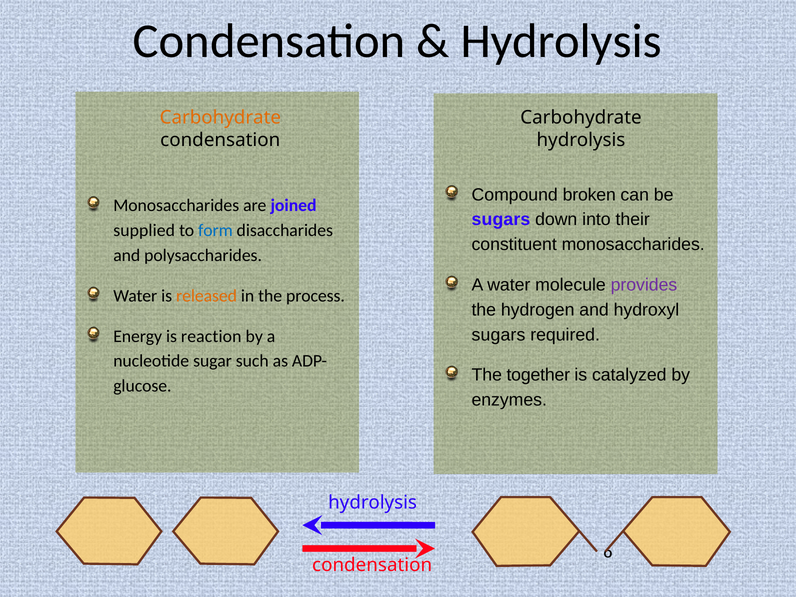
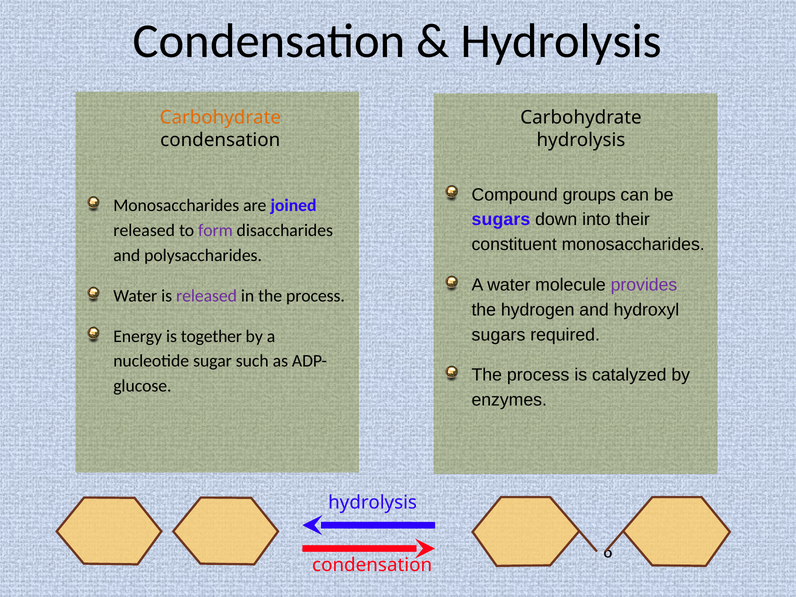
broken: broken -> groups
supplied at (144, 231): supplied -> released
form colour: blue -> purple
released at (207, 296) colour: orange -> purple
reaction: reaction -> together
together at (538, 375): together -> process
